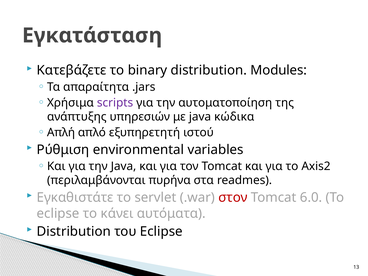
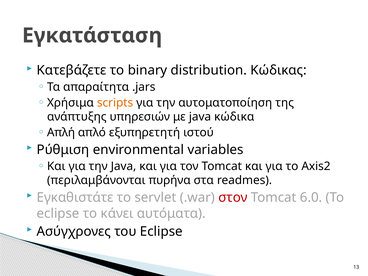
Modules: Modules -> Κώδικας
scripts colour: purple -> orange
Distribution at (74, 231): Distribution -> Ασύγχρονες
